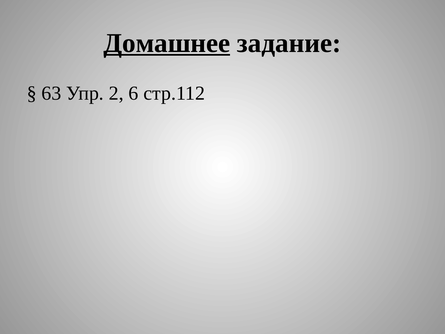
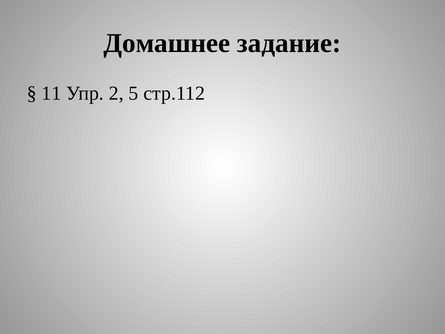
Домашнее underline: present -> none
63: 63 -> 11
6: 6 -> 5
